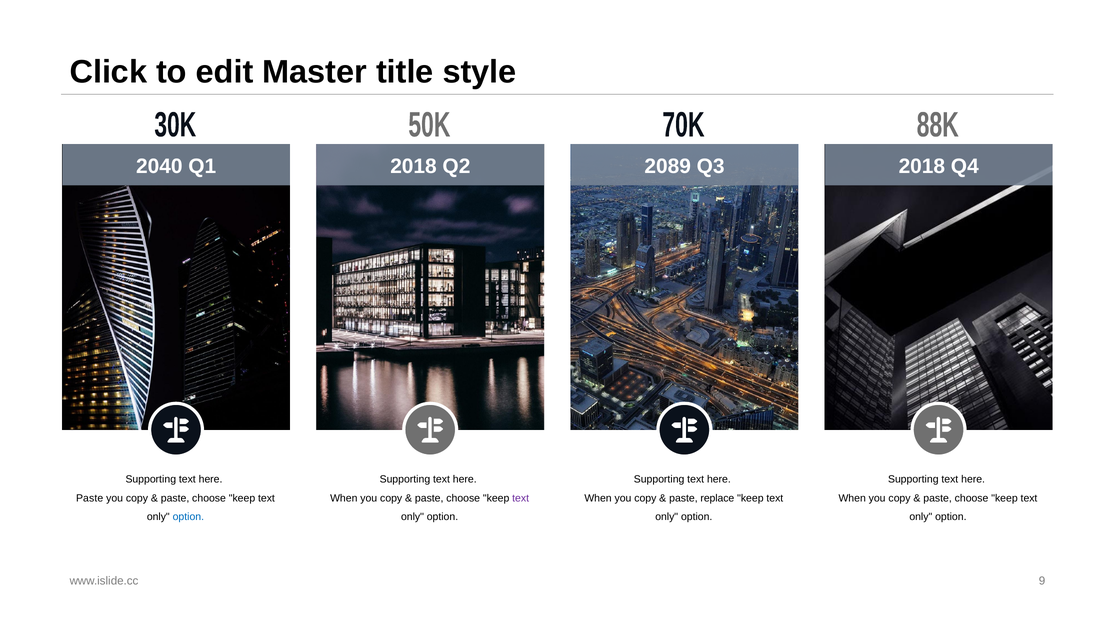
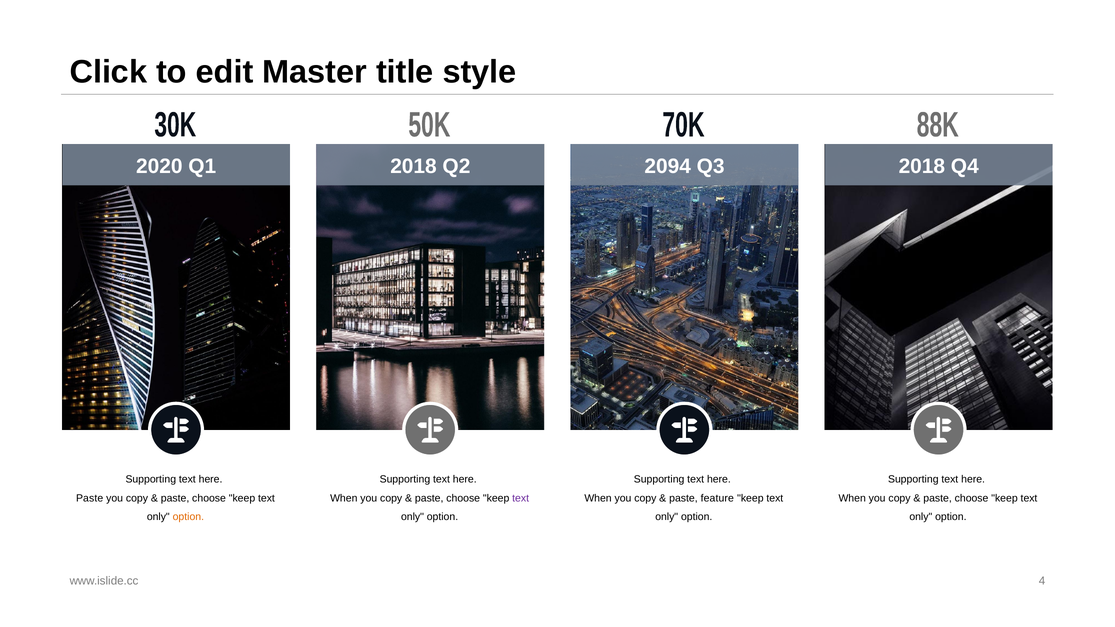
2040: 2040 -> 2020
2089: 2089 -> 2094
replace: replace -> feature
option at (188, 517) colour: blue -> orange
9: 9 -> 4
